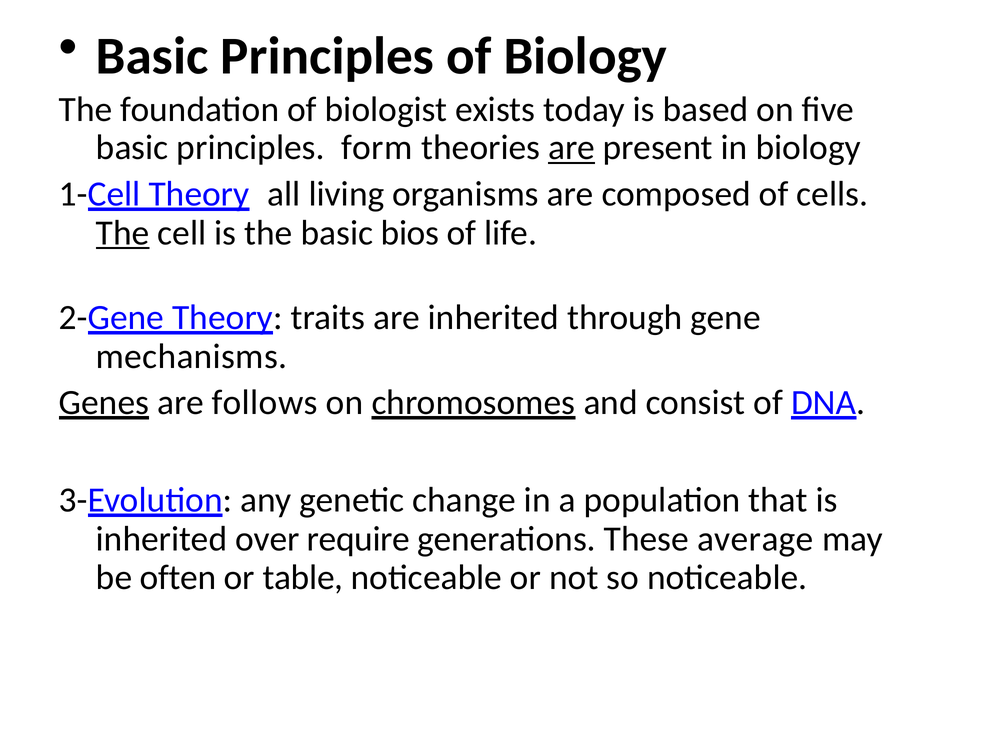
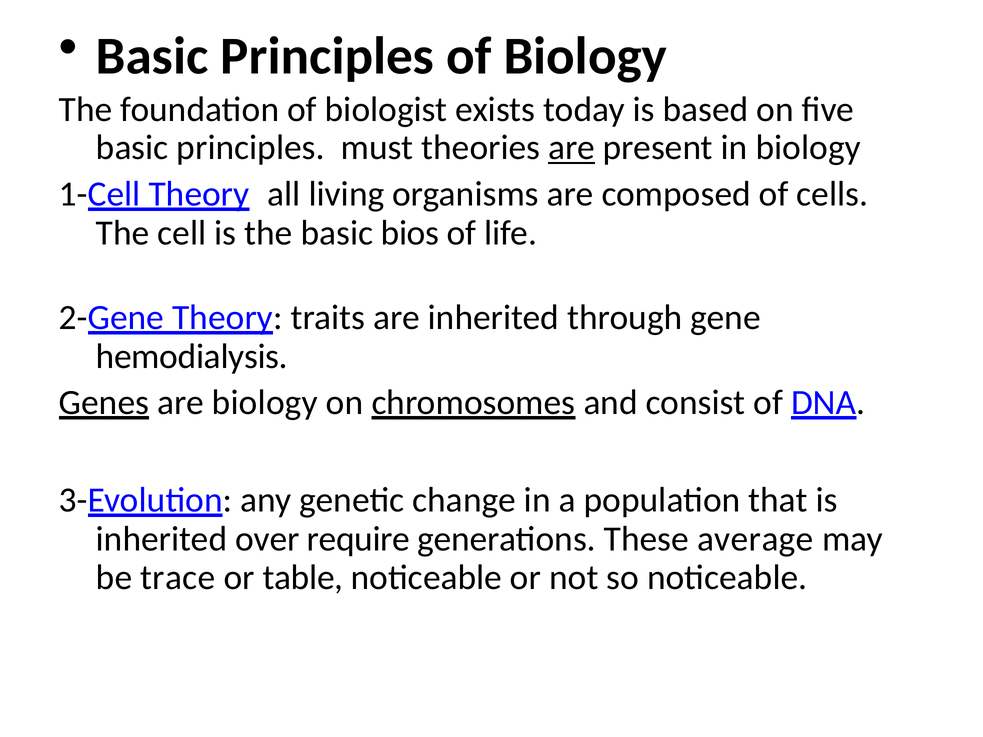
form: form -> must
The at (123, 233) underline: present -> none
mechanisms: mechanisms -> hemodialysis
are follows: follows -> biology
often: often -> trace
